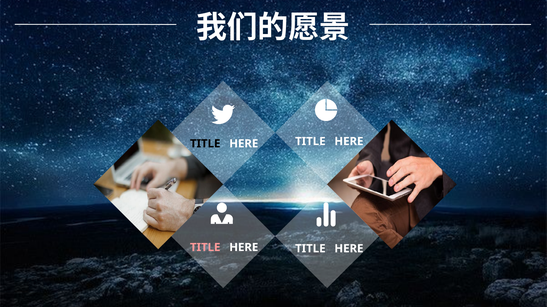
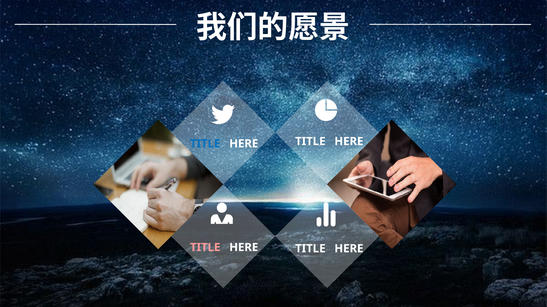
TITLE at (205, 144) colour: black -> blue
